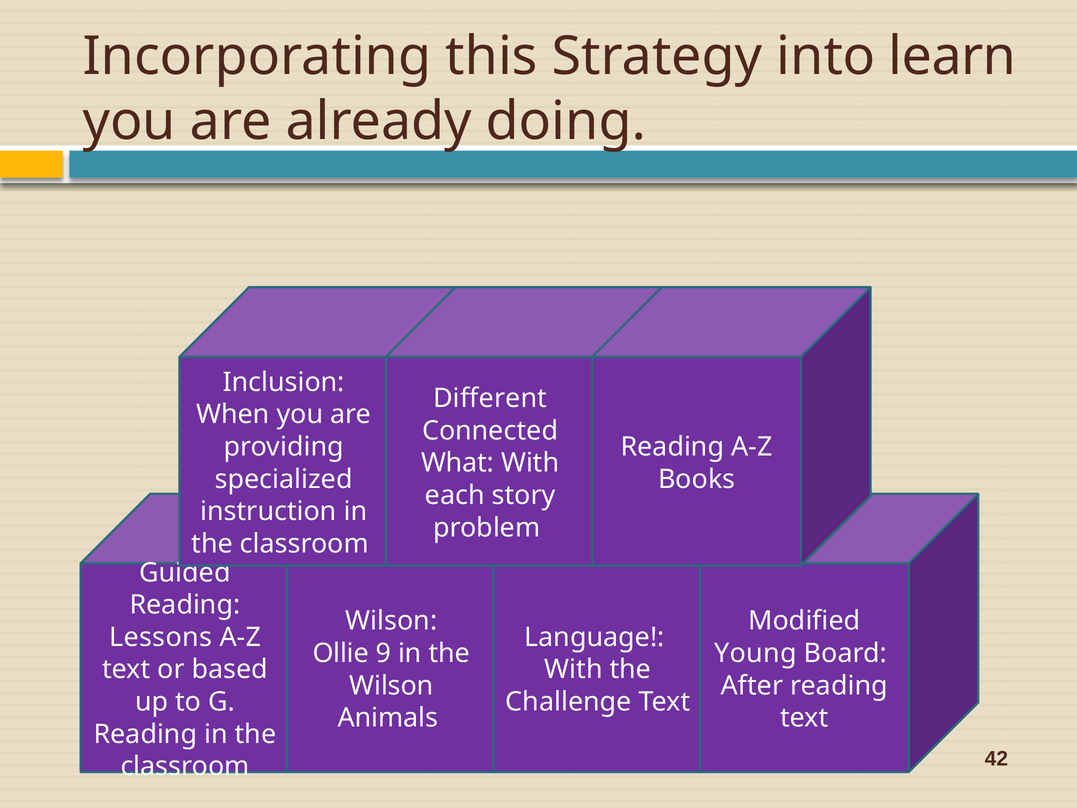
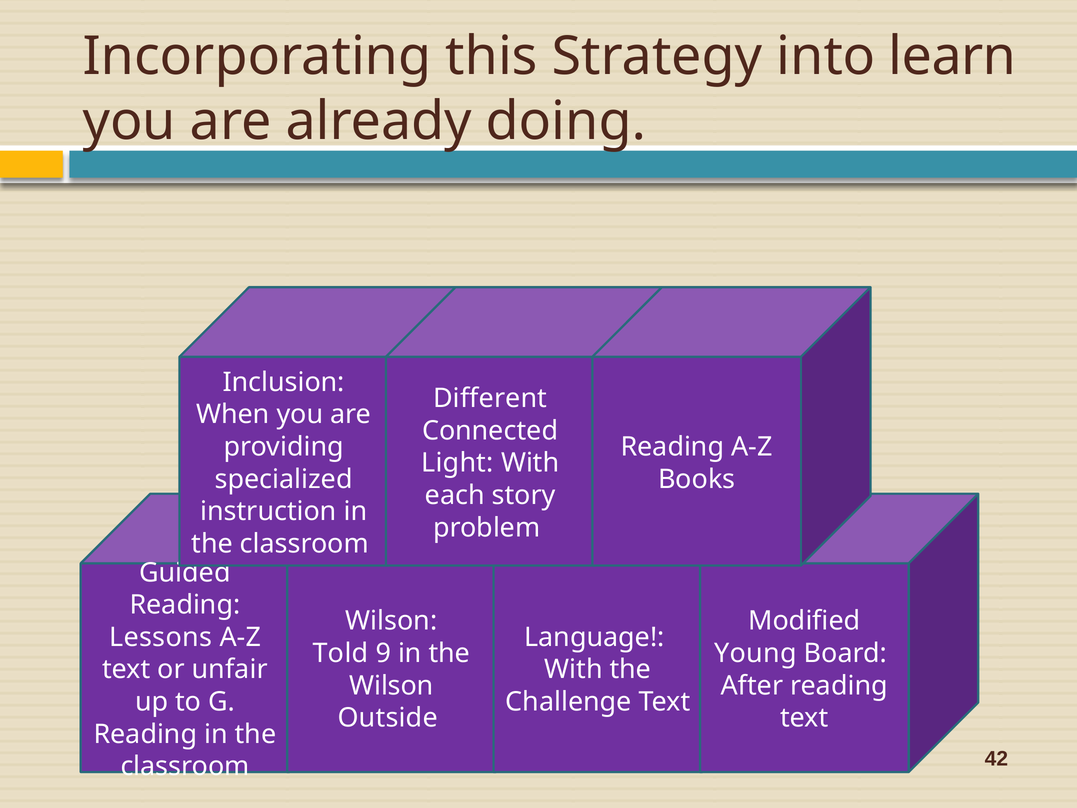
What: What -> Light
Ollie: Ollie -> Told
based: based -> unfair
Animals: Animals -> Outside
